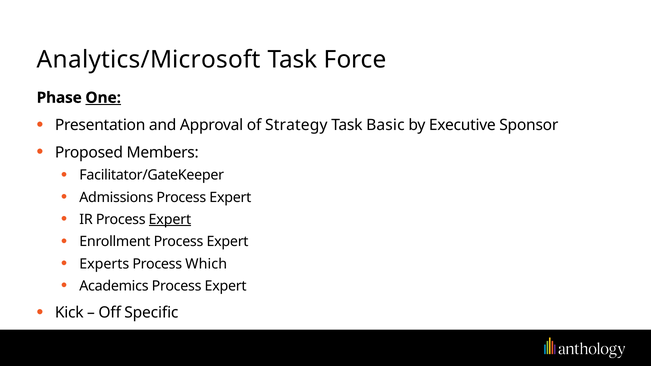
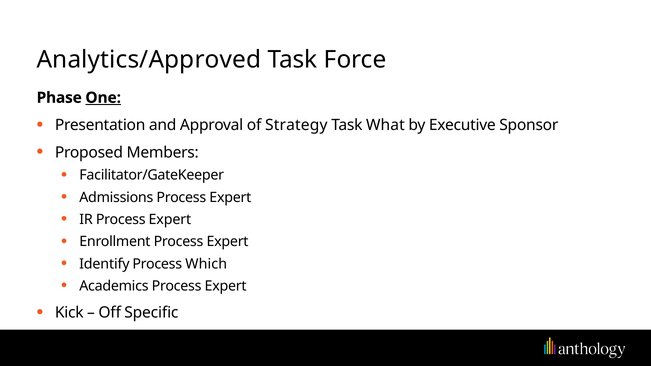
Analytics/Microsoft: Analytics/Microsoft -> Analytics/Approved
Basic: Basic -> What
Expert at (170, 220) underline: present -> none
Experts: Experts -> Identify
